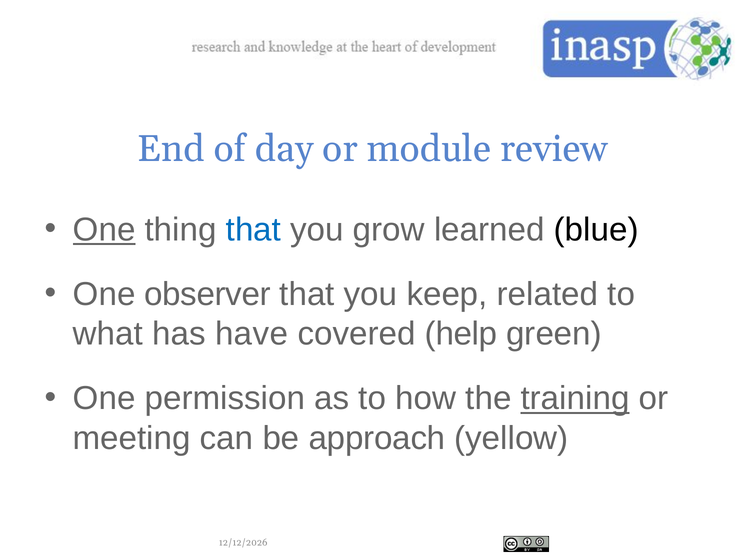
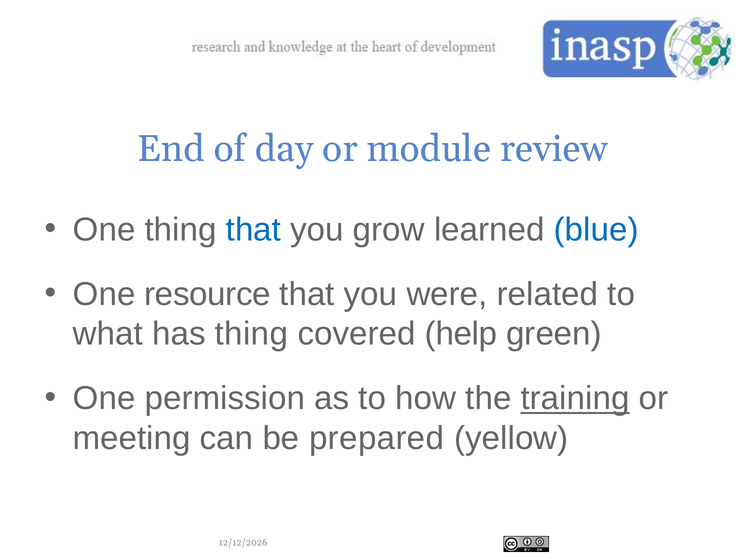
One at (104, 230) underline: present -> none
blue colour: black -> blue
observer: observer -> resource
keep: keep -> were
has have: have -> thing
approach: approach -> prepared
